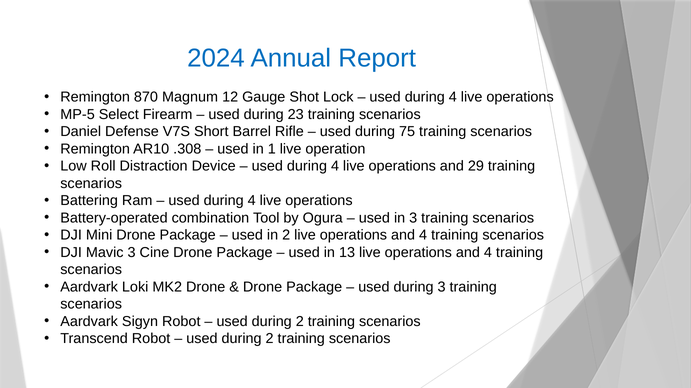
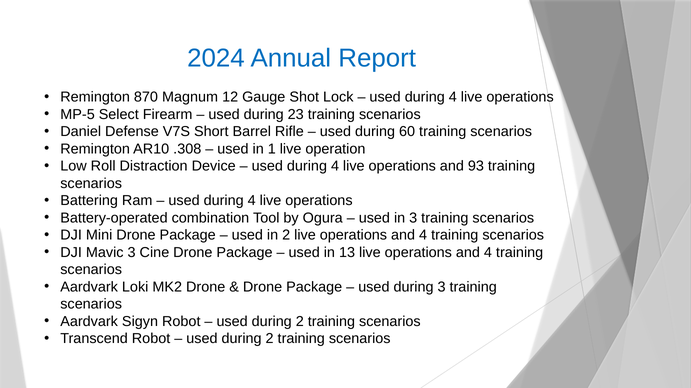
75: 75 -> 60
29: 29 -> 93
